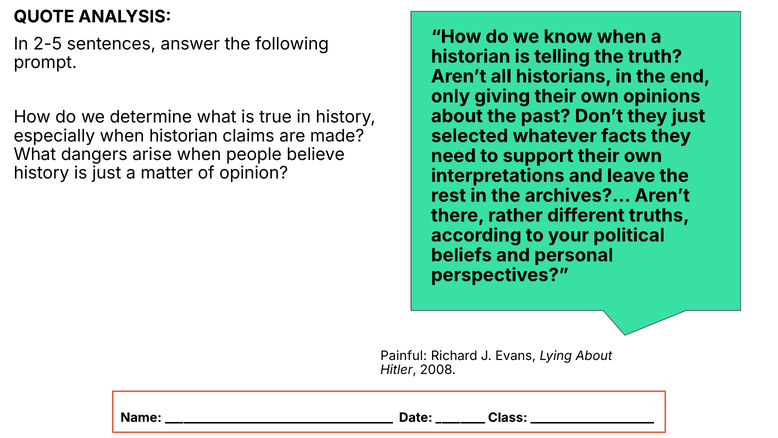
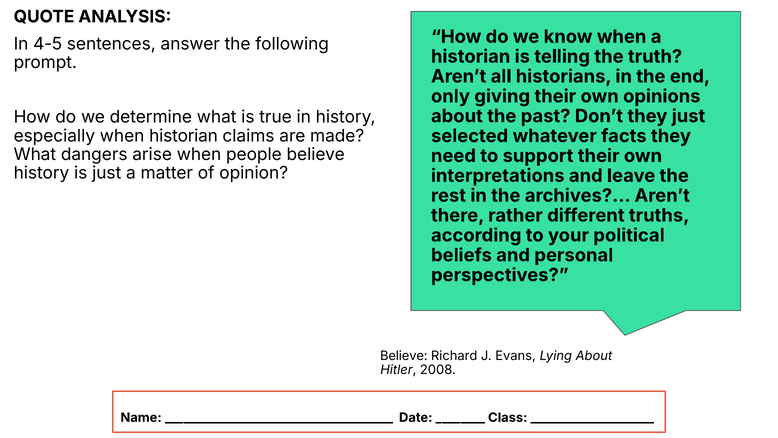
2-5: 2-5 -> 4-5
Painful at (404, 356): Painful -> Believe
